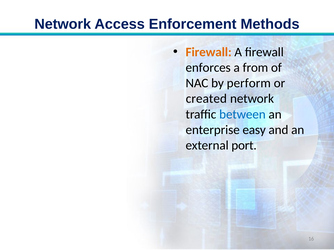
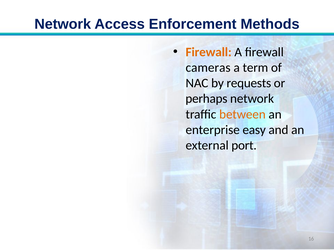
enforces: enforces -> cameras
from: from -> term
perform: perform -> requests
created: created -> perhaps
between colour: blue -> orange
